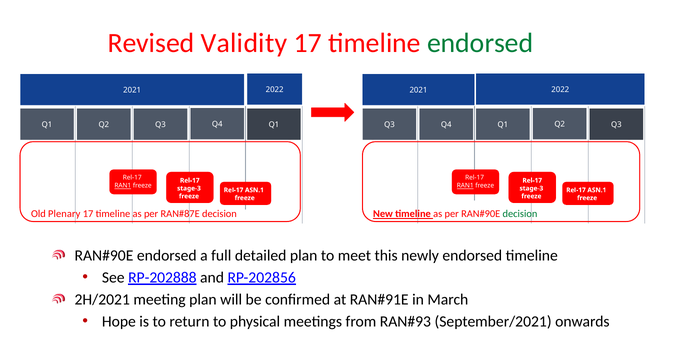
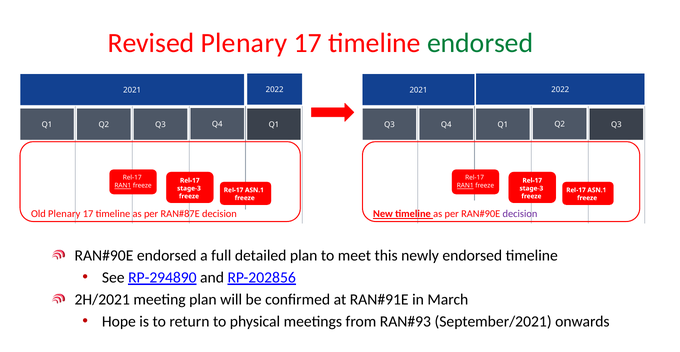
Revised Validity: Validity -> Plenary
decision at (520, 214) colour: green -> purple
RP-202888: RP-202888 -> RP-294890
